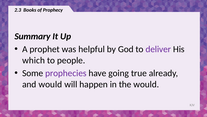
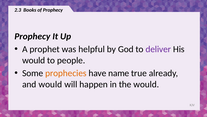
Summary at (32, 36): Summary -> Prophecy
which at (34, 60): which -> would
prophecies colour: purple -> orange
going: going -> name
